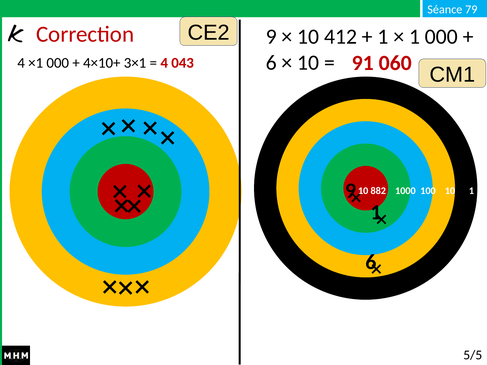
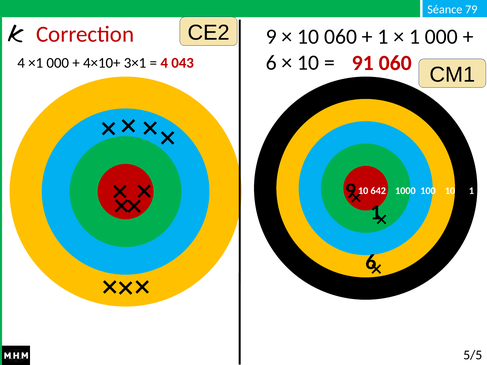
10 412: 412 -> 060
882: 882 -> 642
